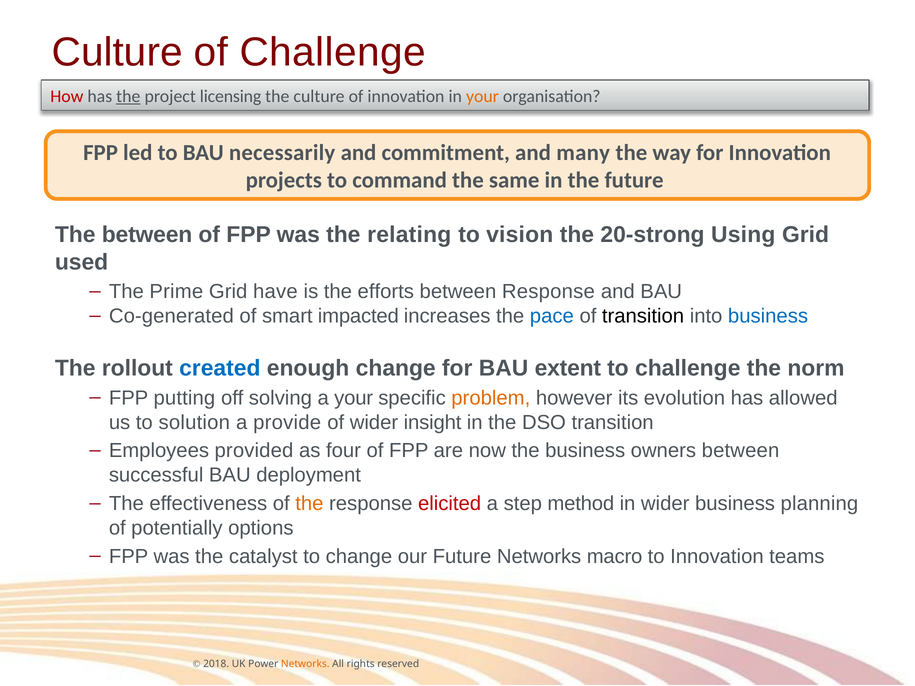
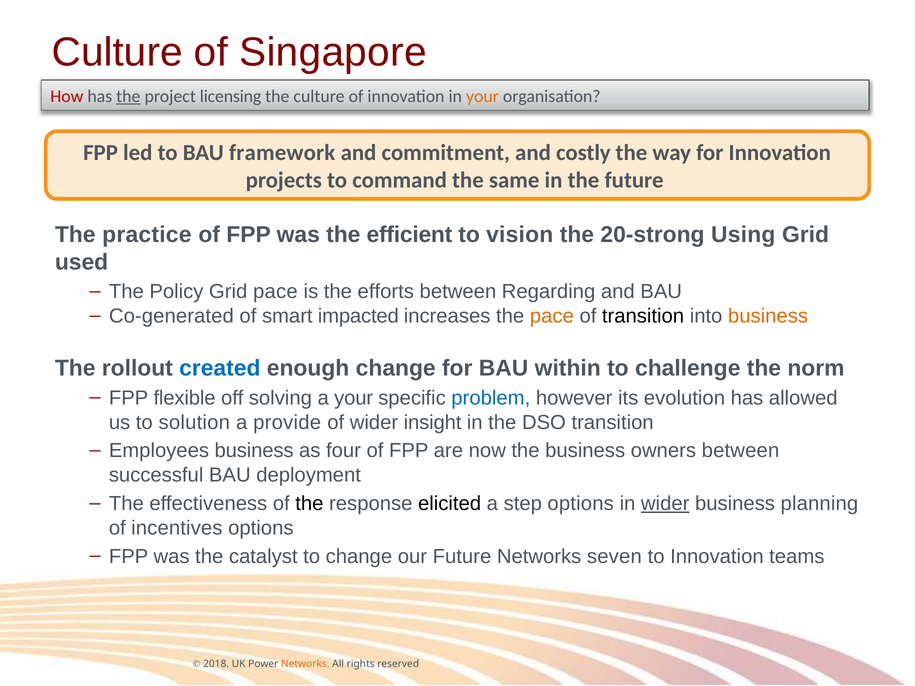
of Challenge: Challenge -> Singapore
necessarily: necessarily -> framework
many: many -> costly
The between: between -> practice
relating: relating -> efficient
Prime: Prime -> Policy
Grid have: have -> pace
between Response: Response -> Regarding
pace at (552, 316) colour: blue -> orange
business at (768, 316) colour: blue -> orange
extent: extent -> within
putting: putting -> flexible
problem colour: orange -> blue
Employees provided: provided -> business
the at (309, 504) colour: orange -> black
elicited colour: red -> black
step method: method -> options
wider at (665, 504) underline: none -> present
potentially: potentially -> incentives
macro: macro -> seven
